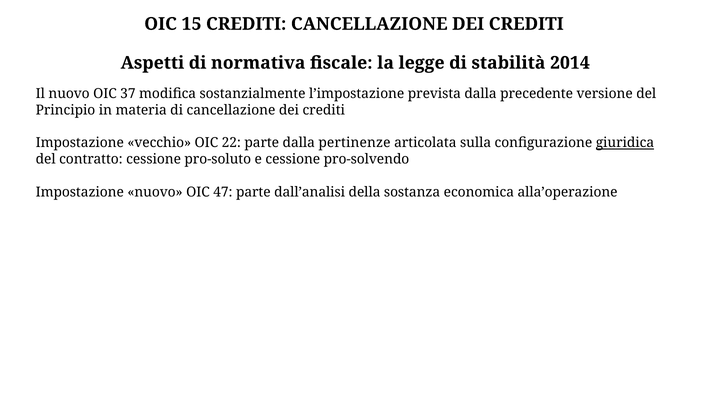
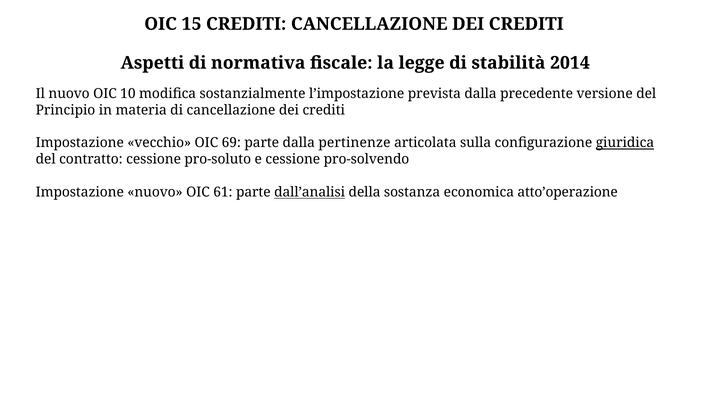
37: 37 -> 10
22: 22 -> 69
47: 47 -> 61
dall’analisi underline: none -> present
alla’operazione: alla’operazione -> atto’operazione
